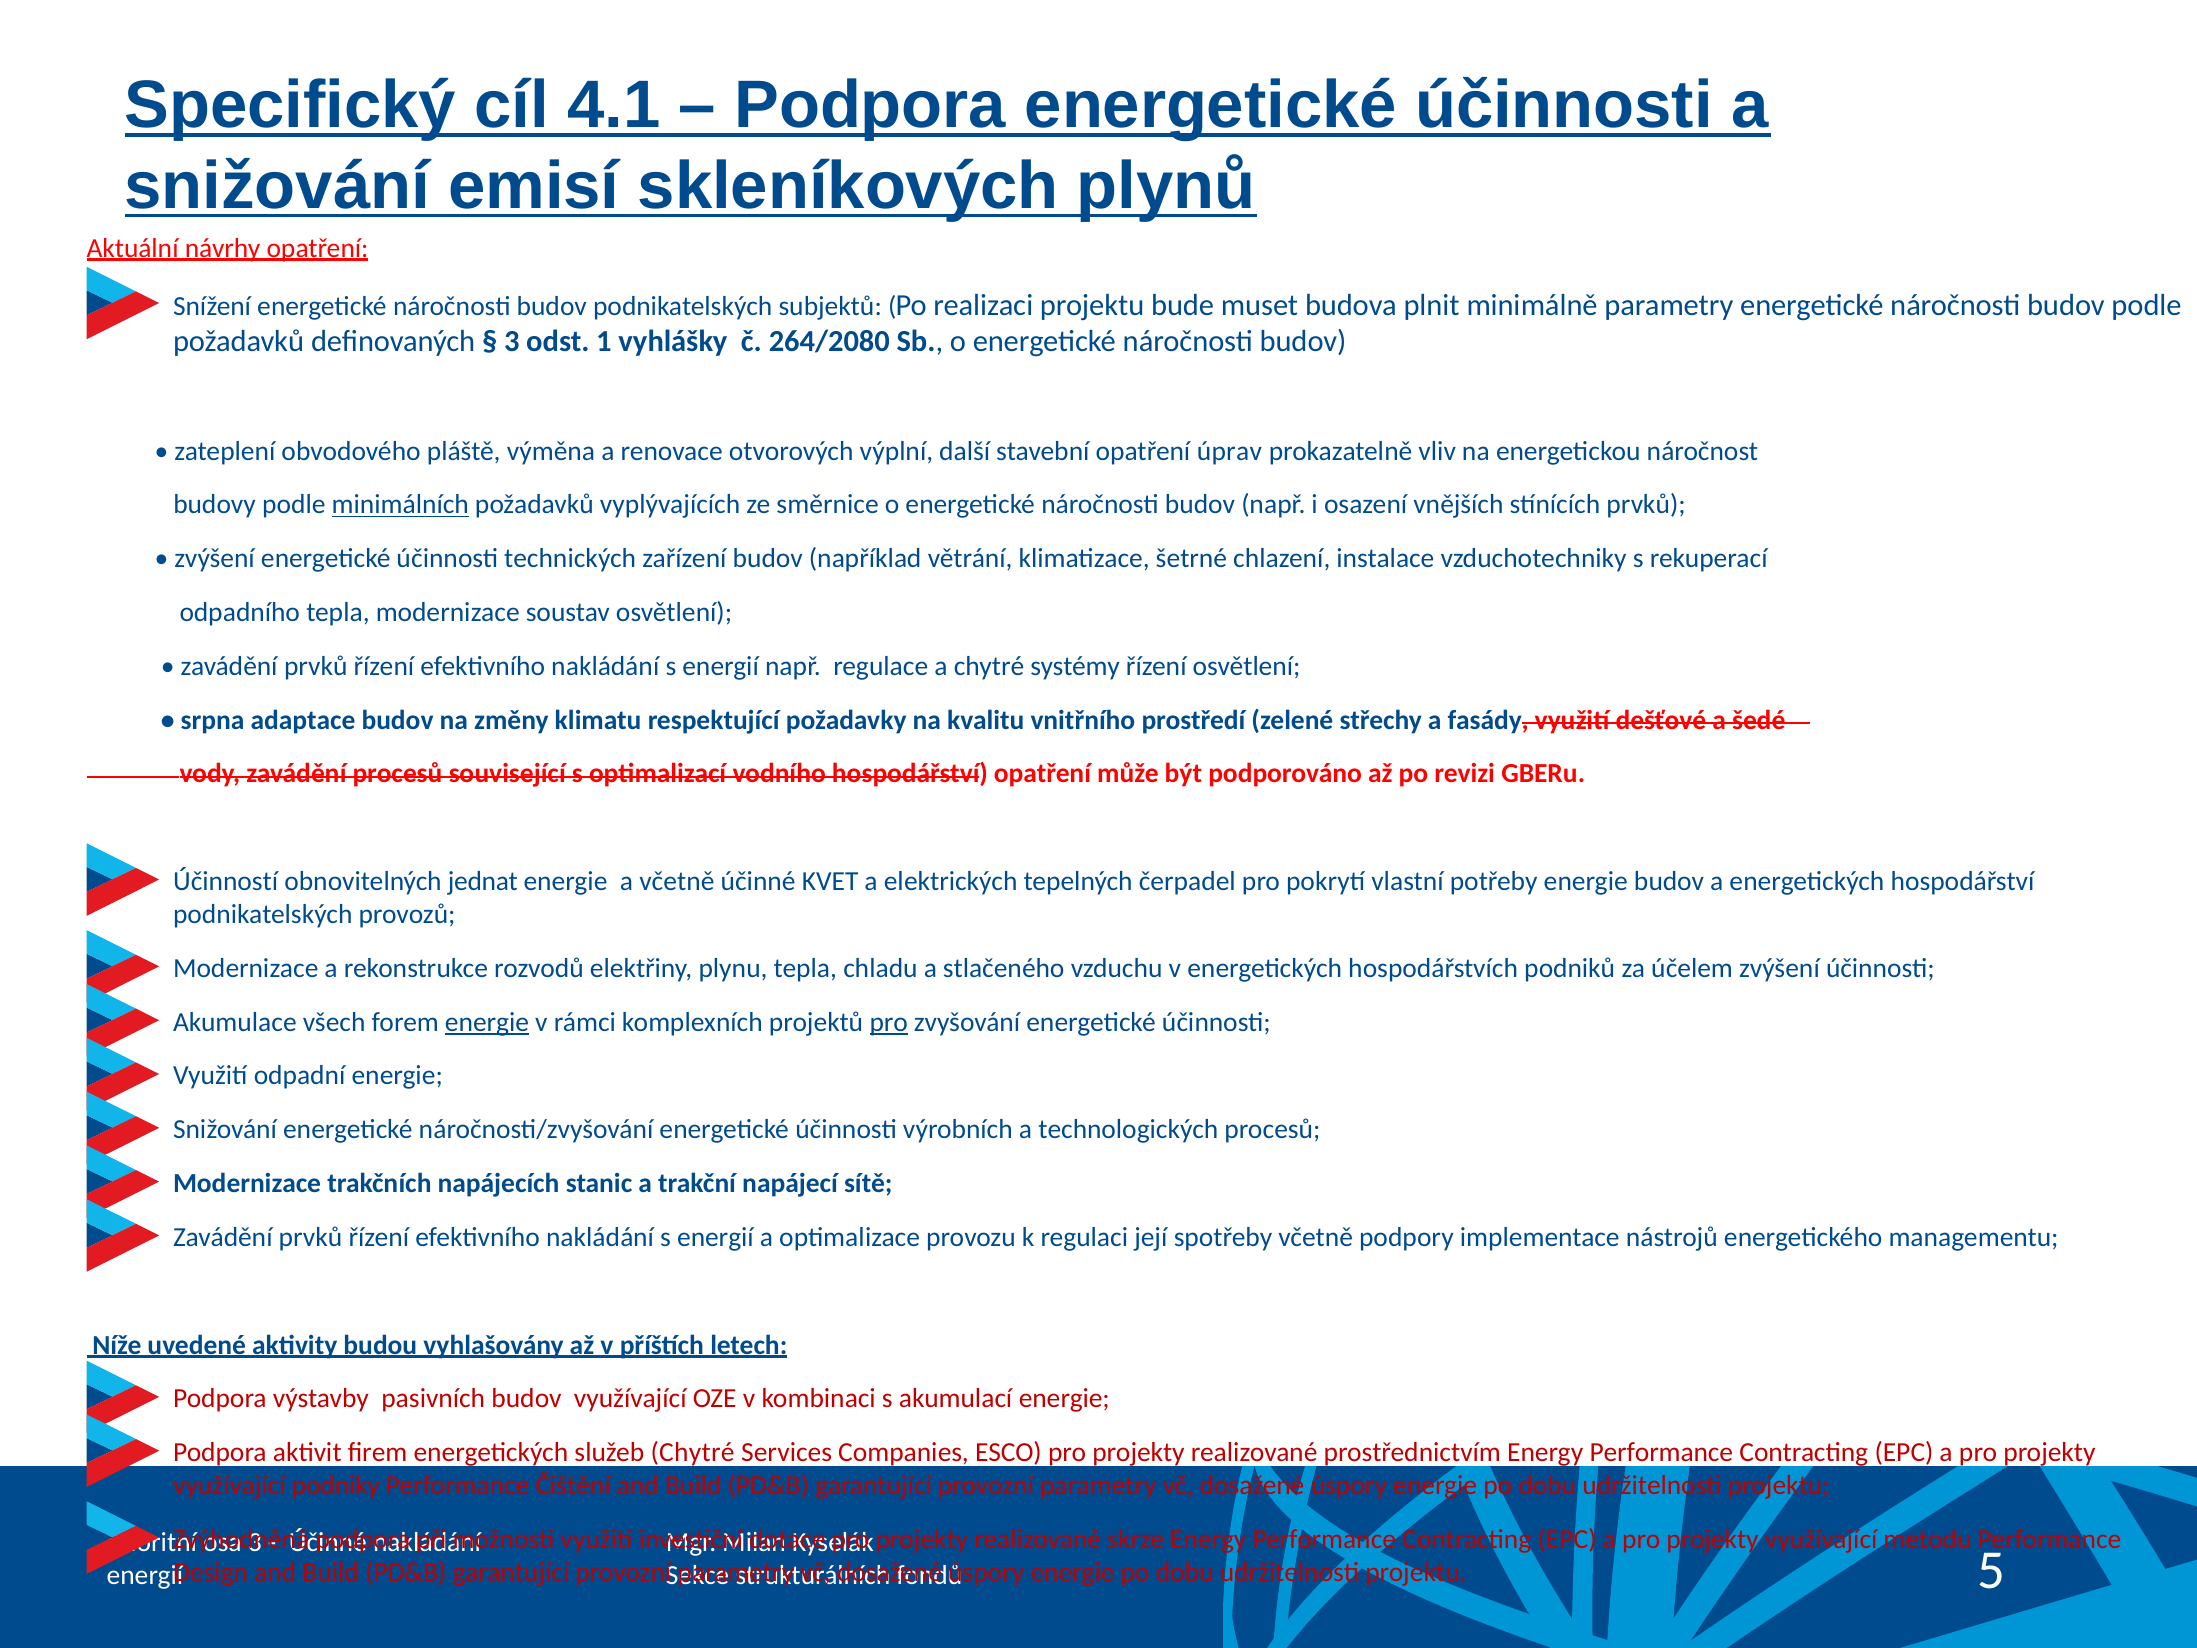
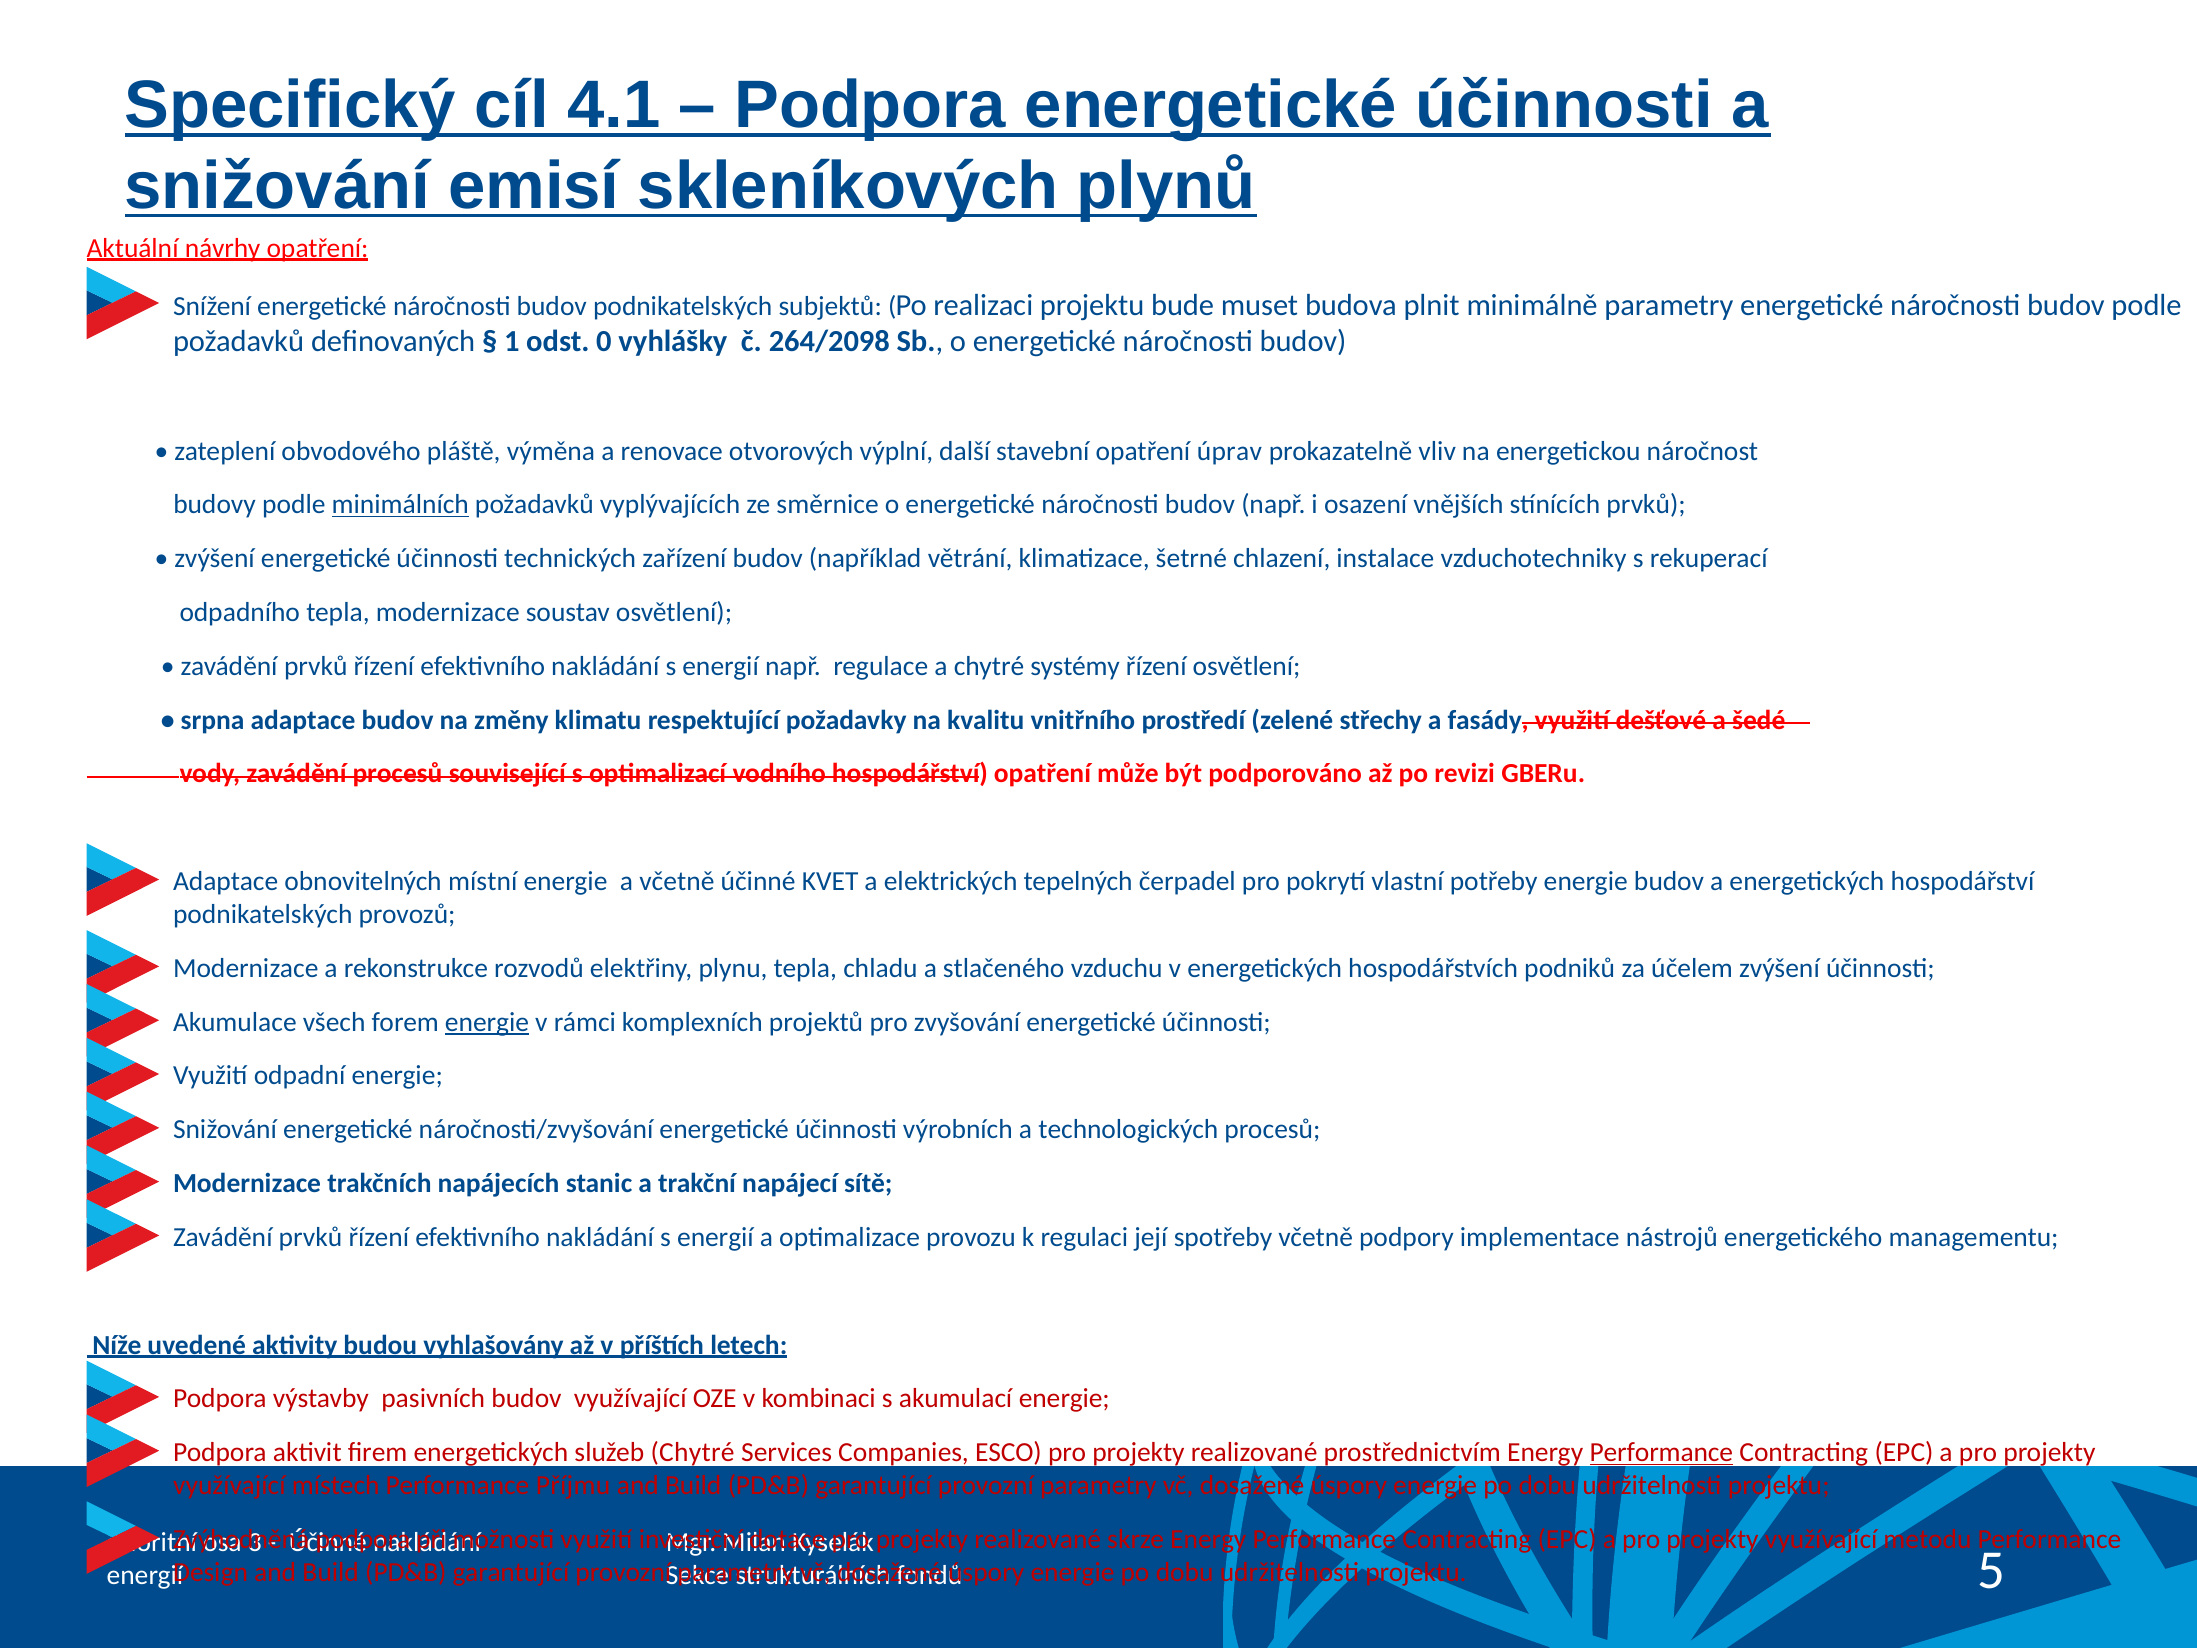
3 at (512, 342): 3 -> 1
1: 1 -> 0
264/2080: 264/2080 -> 264/2098
Účinností at (226, 881): Účinností -> Adaptace
jednat: jednat -> místní
pro at (889, 1022) underline: present -> none
Performance at (1661, 1452) underline: none -> present
podniky: podniky -> místech
Čištění: Čištění -> Příjmu
